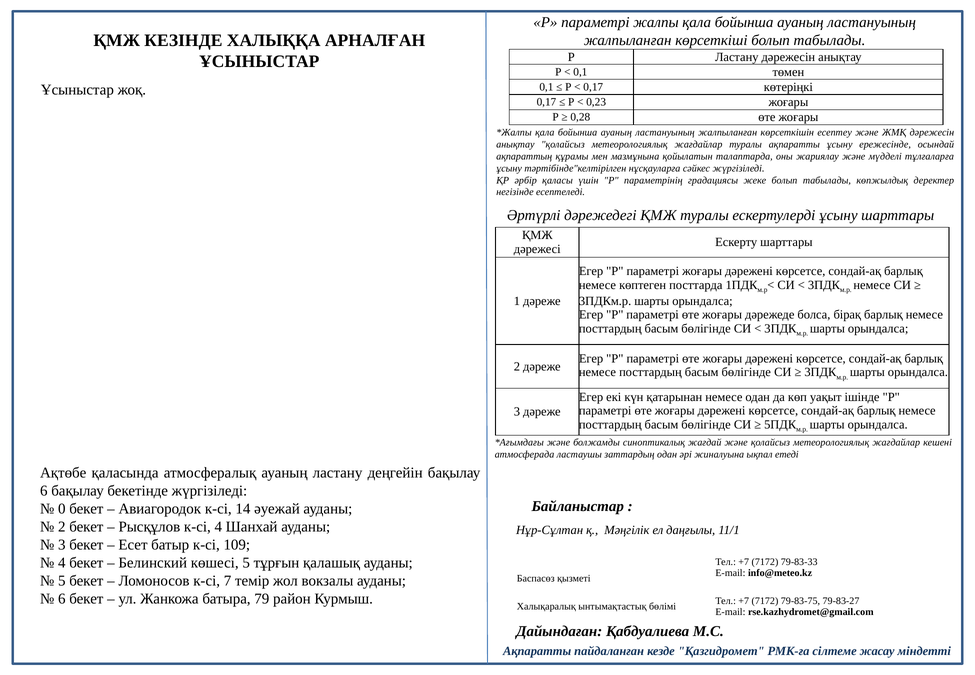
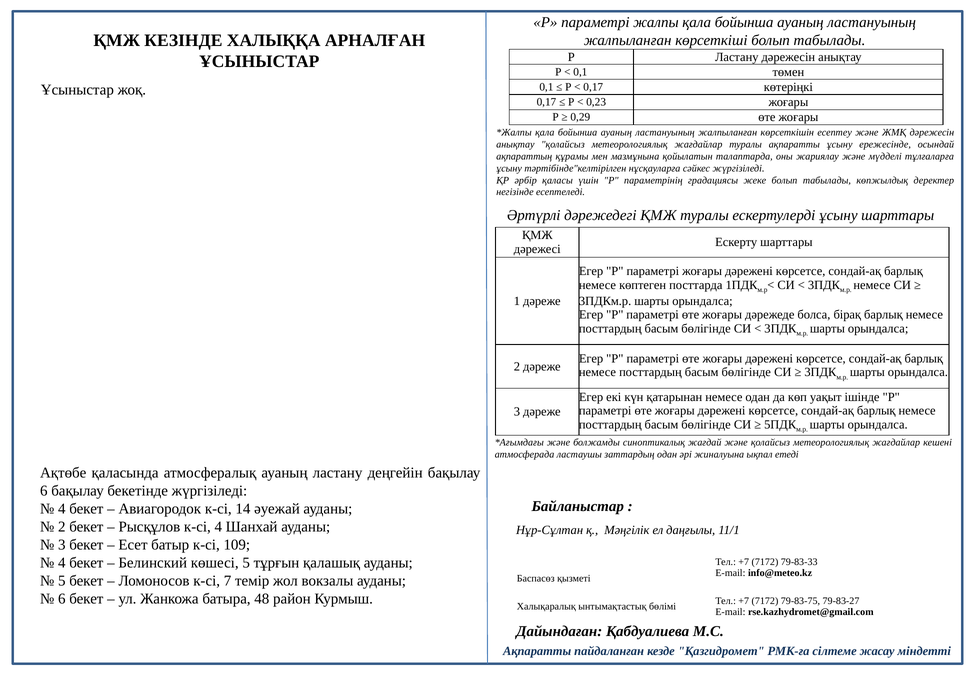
0,28: 0,28 -> 0,29
0 at (62, 509): 0 -> 4
79: 79 -> 48
